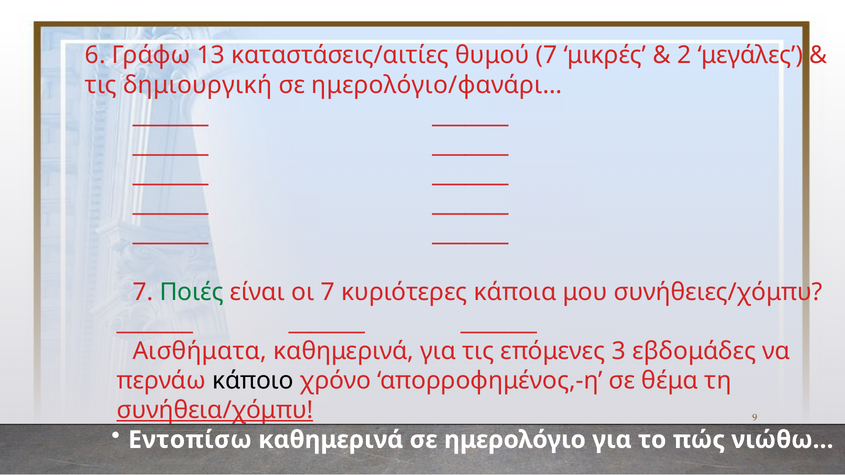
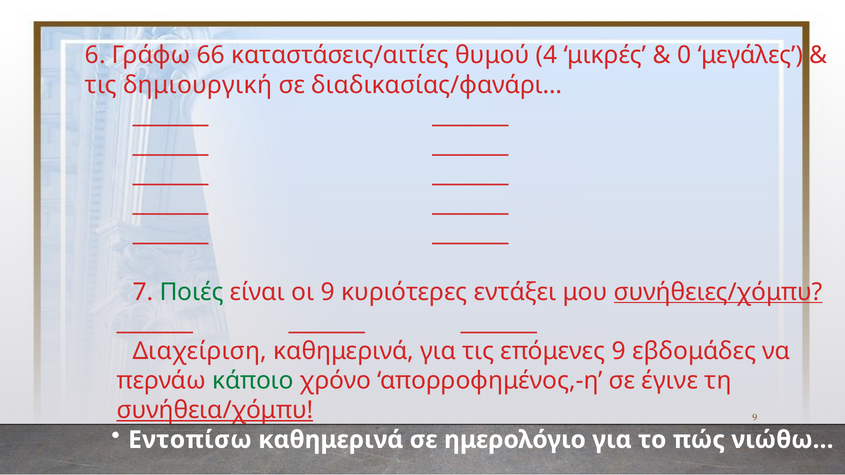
13: 13 -> 66
θυμού 7: 7 -> 4
2: 2 -> 0
ημερολόγιο/φανάρι…: ημερολόγιο/φανάρι… -> διαδικασίας/φανάρι…
οι 7: 7 -> 9
κάποια: κάποια -> εντάξει
συνήθειες/χόμπυ underline: none -> present
Αισθήματα: Αισθήματα -> Διαχείριση
επόμενες 3: 3 -> 9
κάποιο colour: black -> green
θέμα: θέμα -> έγινε
